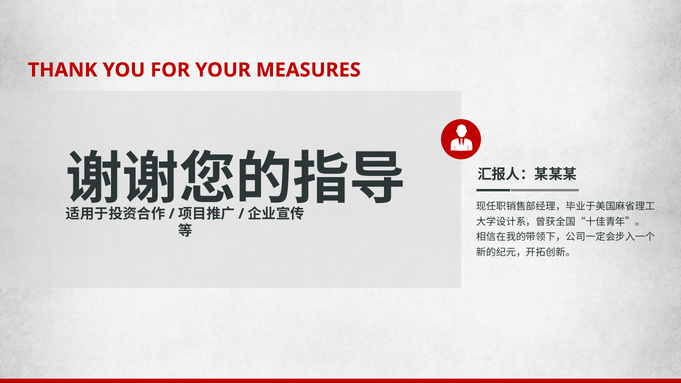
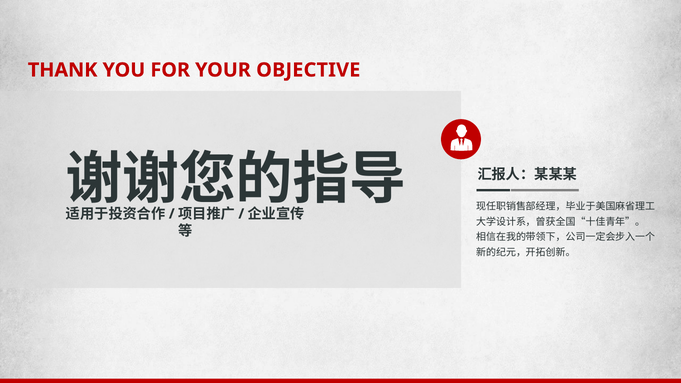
MEASURES: MEASURES -> OBJECTIVE
